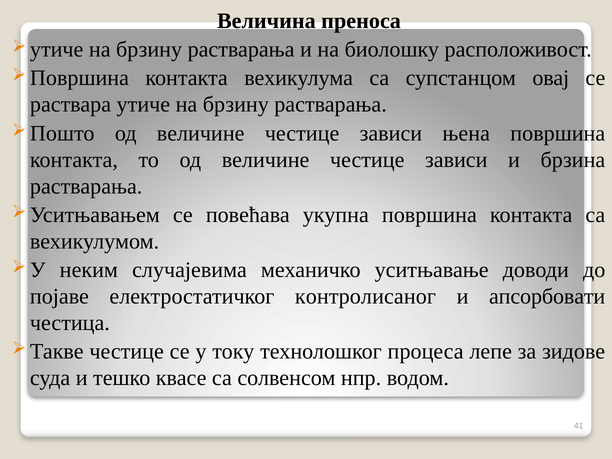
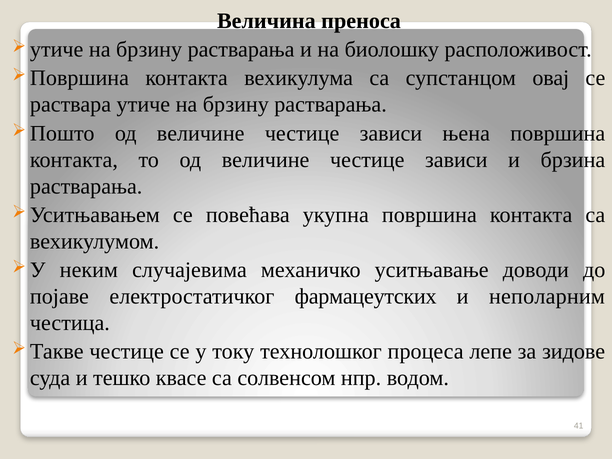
контролисаног: контролисаног -> фармацеутских
апсорбовати: апсорбовати -> неполарним
